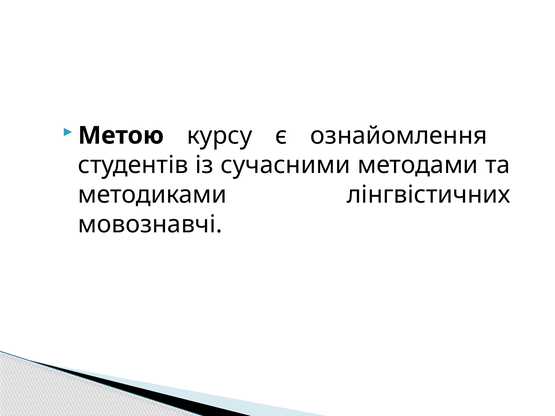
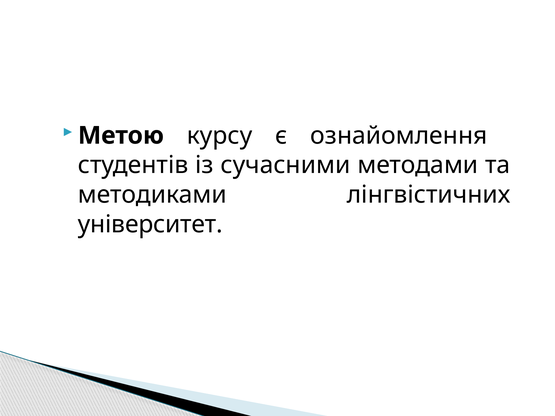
мовознавчі: мовознавчі -> університет
